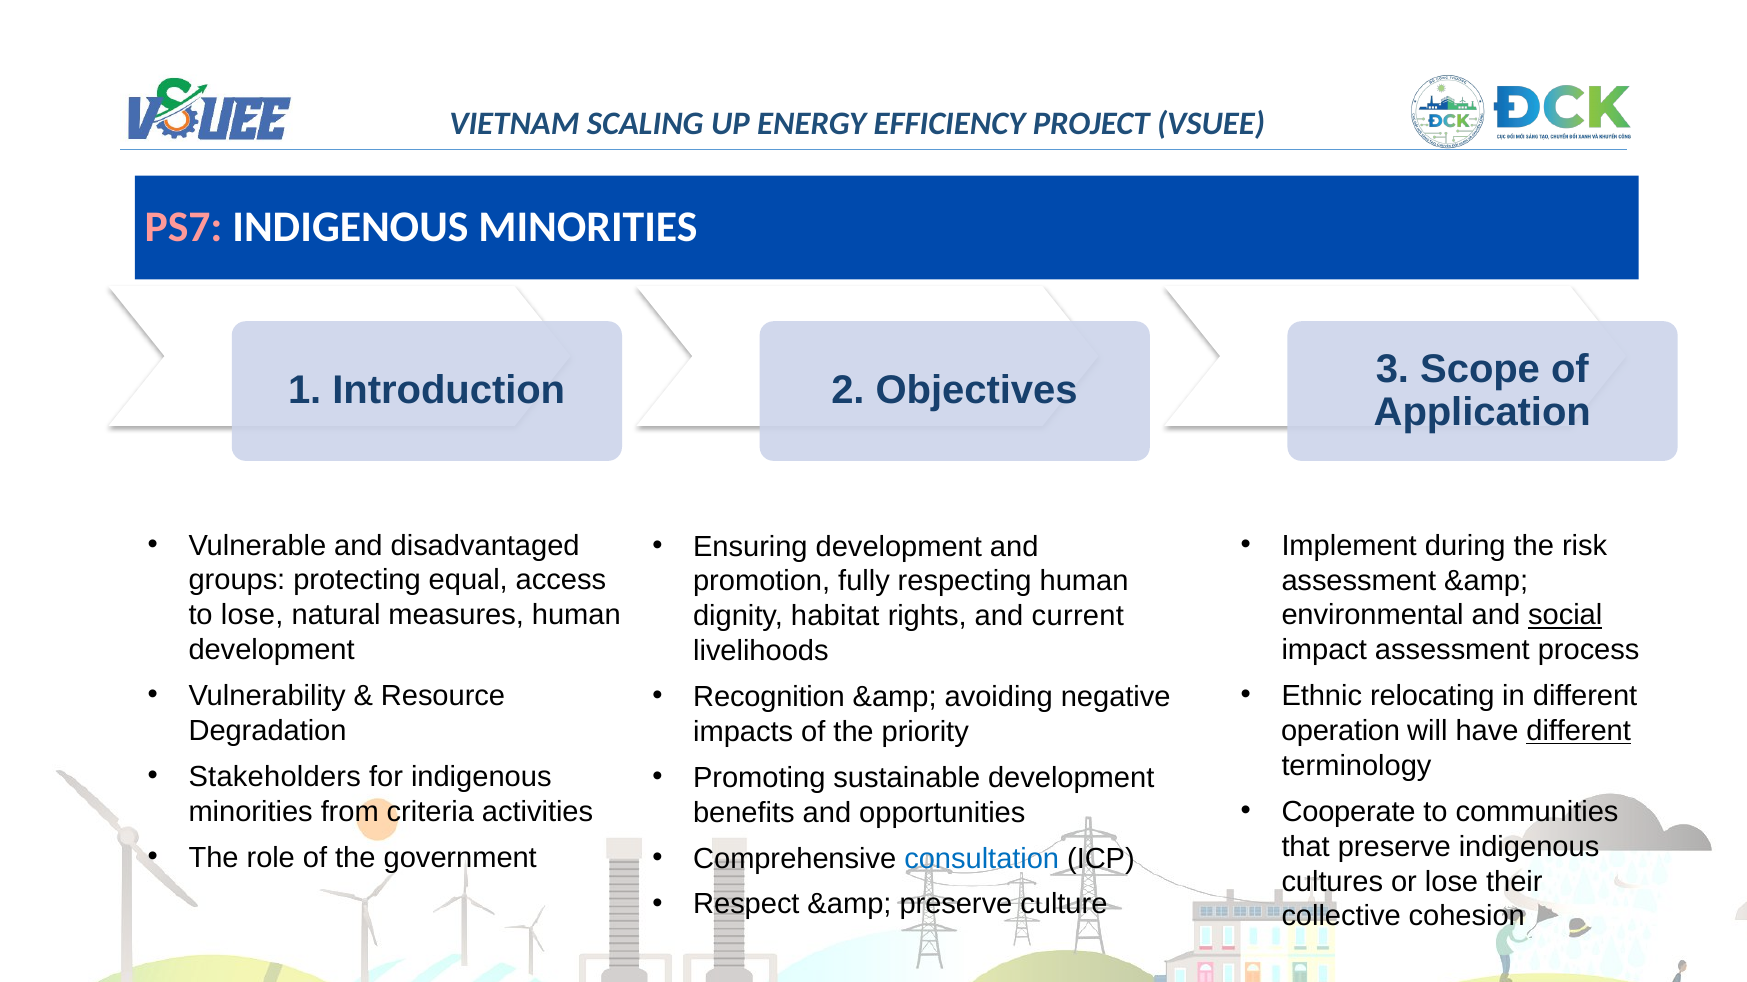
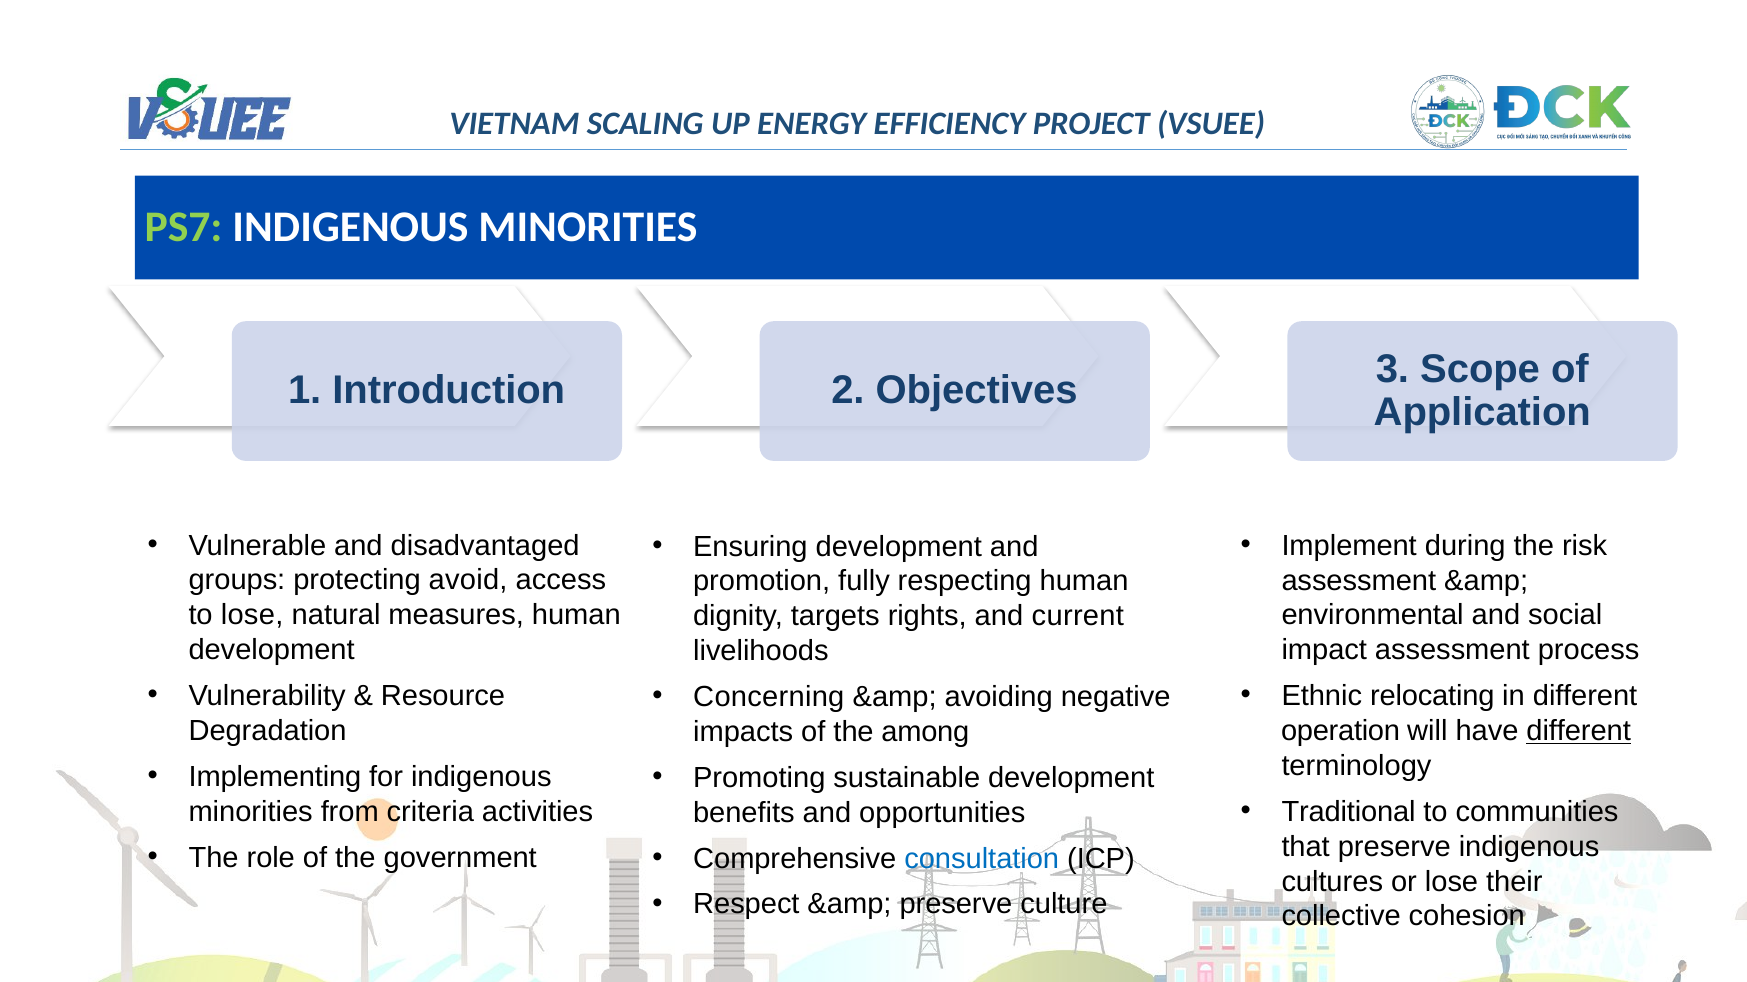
PS7 colour: pink -> light green
equal: equal -> avoid
social underline: present -> none
habitat: habitat -> targets
Recognition: Recognition -> Concerning
priority: priority -> among
Stakeholders: Stakeholders -> Implementing
Cooperate: Cooperate -> Traditional
